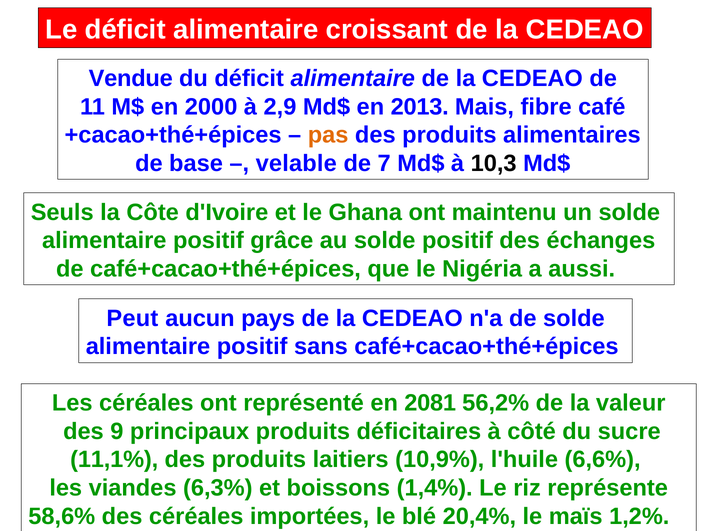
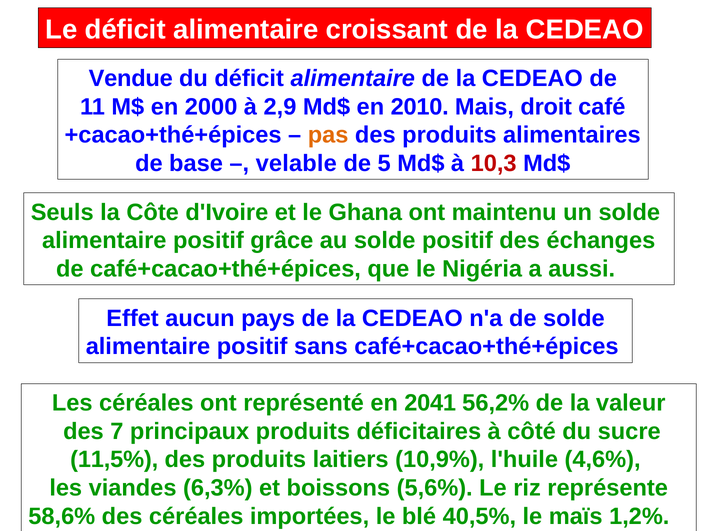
2013: 2013 -> 2010
fibre: fibre -> droit
7: 7 -> 5
10,3 colour: black -> red
Peut: Peut -> Effet
2081: 2081 -> 2041
9: 9 -> 7
11,1%: 11,1% -> 11,5%
6,6%: 6,6% -> 4,6%
1,4%: 1,4% -> 5,6%
20,4%: 20,4% -> 40,5%
